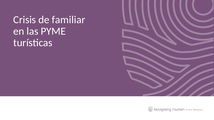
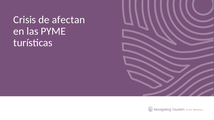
familiar: familiar -> afectan
